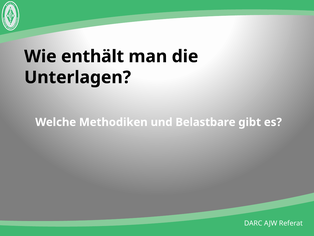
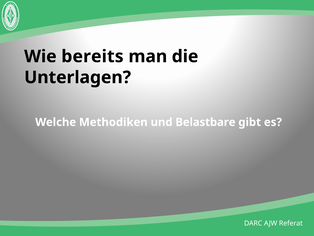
enthält: enthält -> bereits
